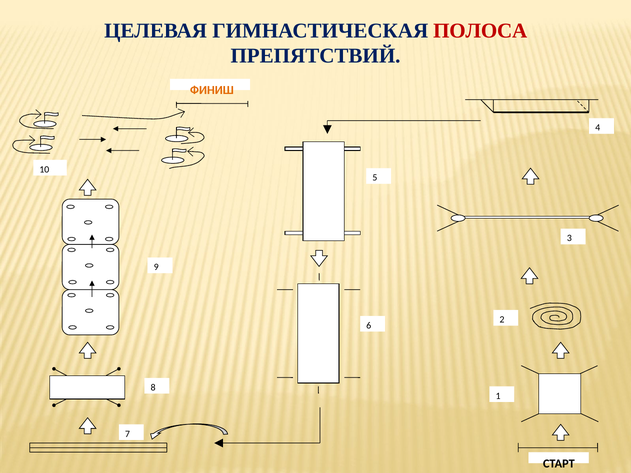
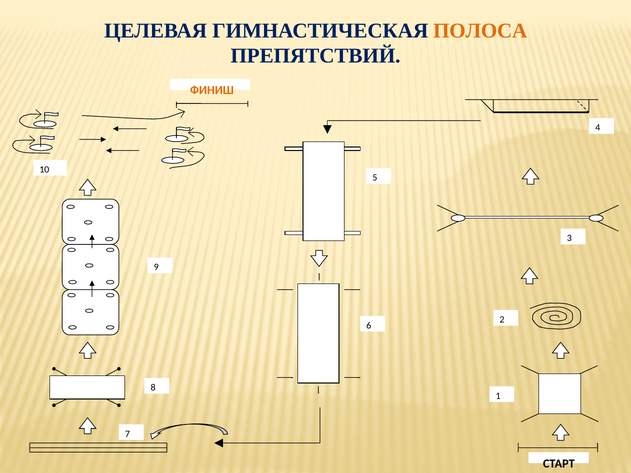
ПОЛОСА colour: red -> orange
